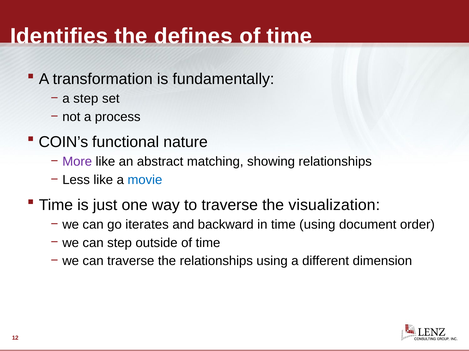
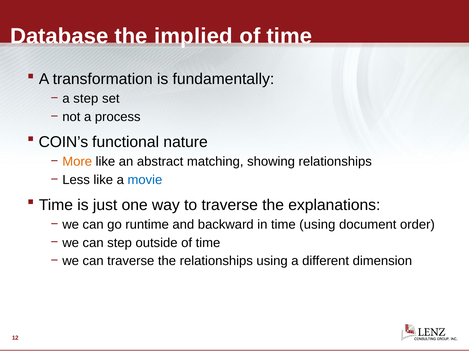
Identifies: Identifies -> Database
defines: defines -> implied
More colour: purple -> orange
visualization: visualization -> explanations
iterates: iterates -> runtime
